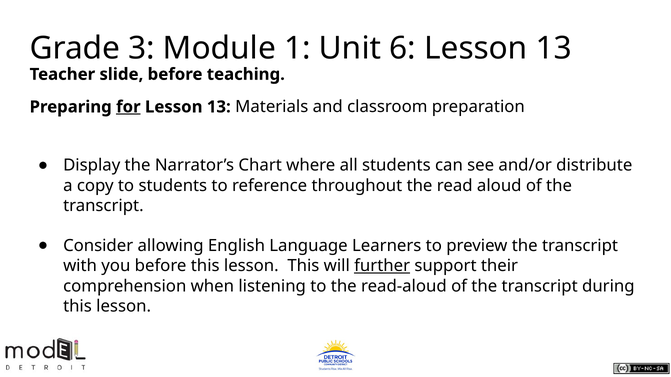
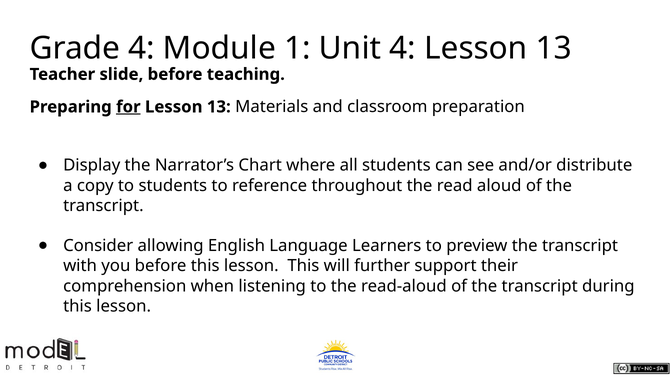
Grade 3: 3 -> 4
Unit 6: 6 -> 4
further underline: present -> none
